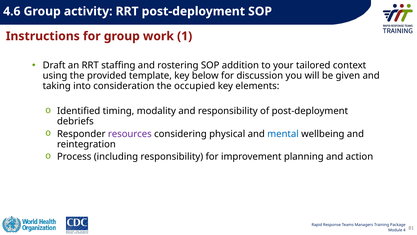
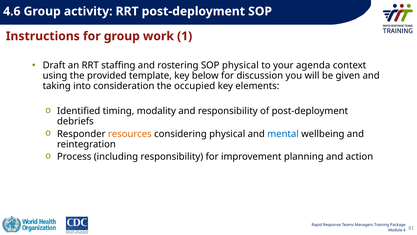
SOP addition: addition -> physical
tailored: tailored -> agenda
resources colour: purple -> orange
